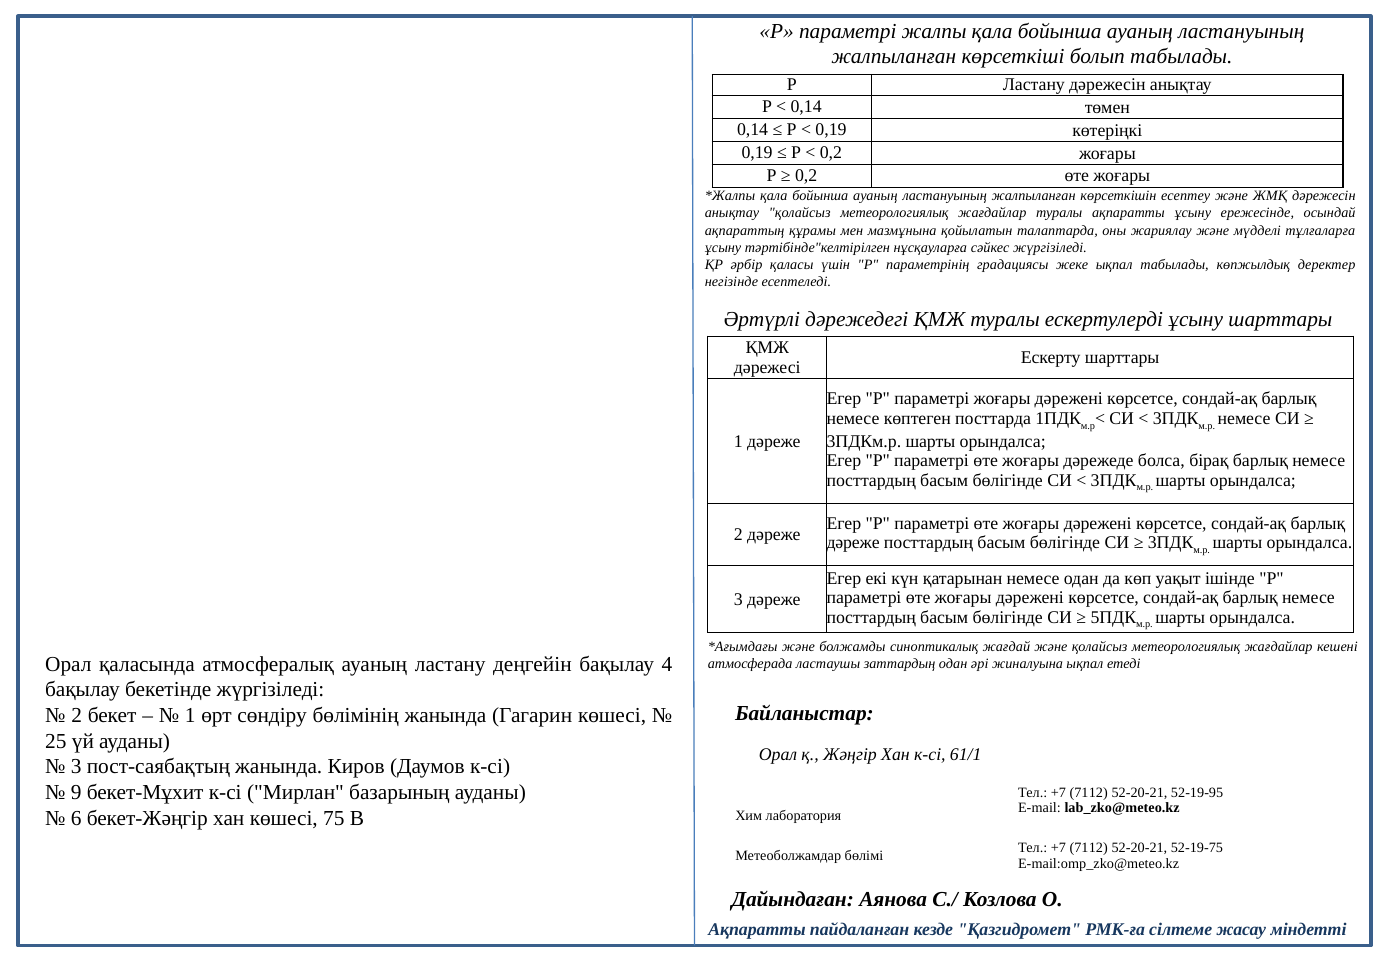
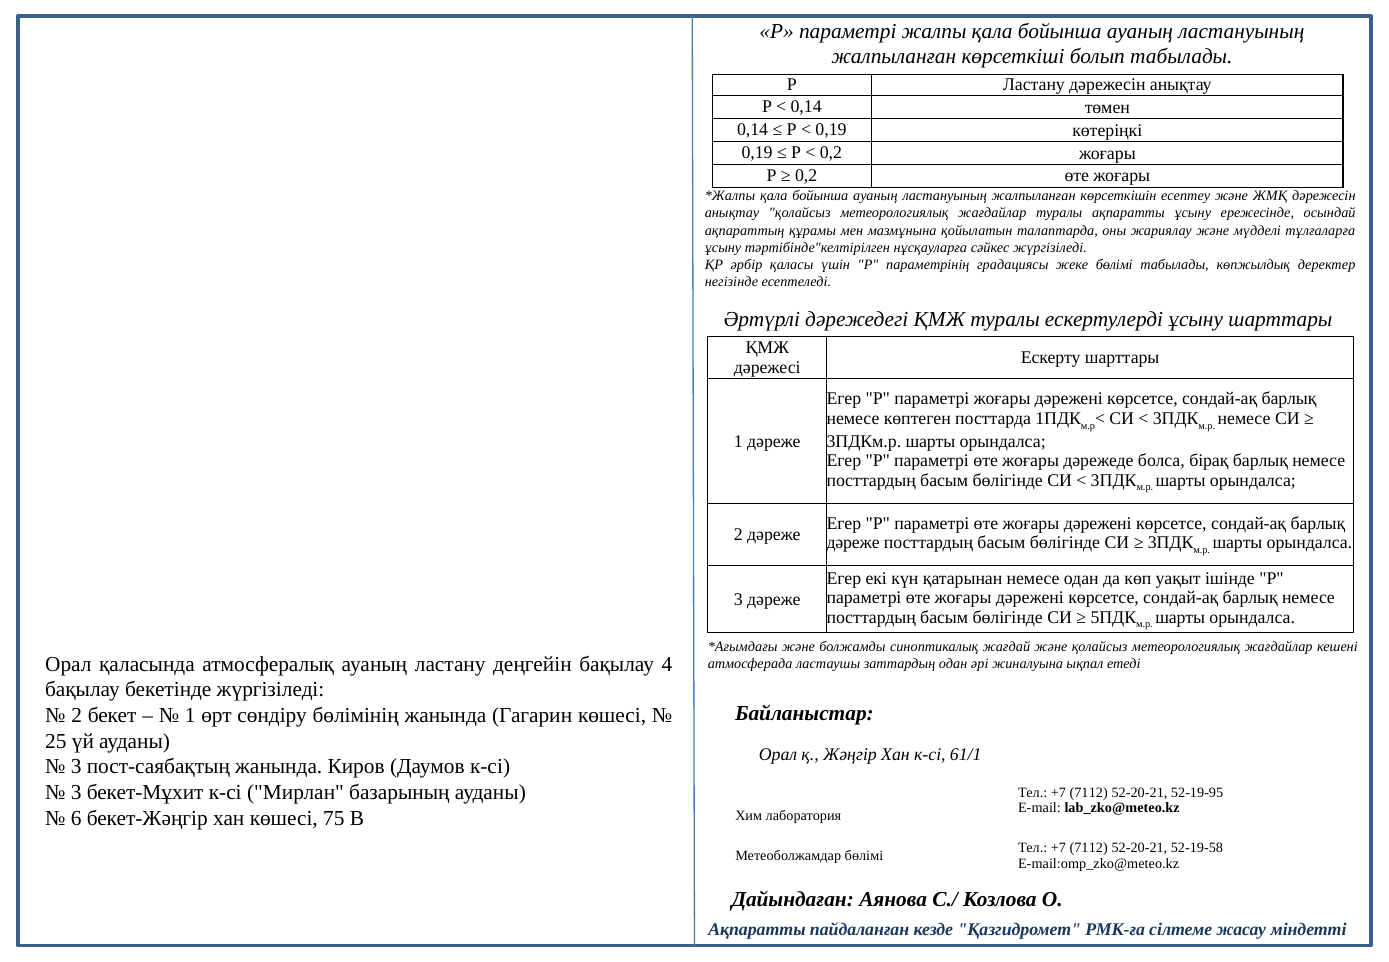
жеке ықпал: ықпал -> бөлімі
9 at (76, 792): 9 -> 3
52-19-75: 52-19-75 -> 52-19-58
